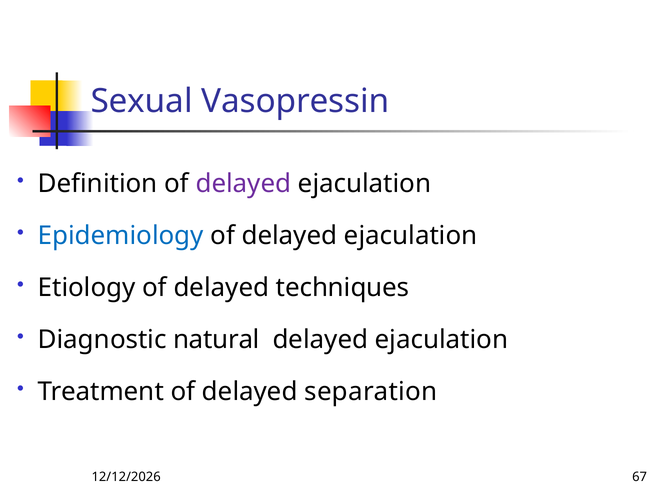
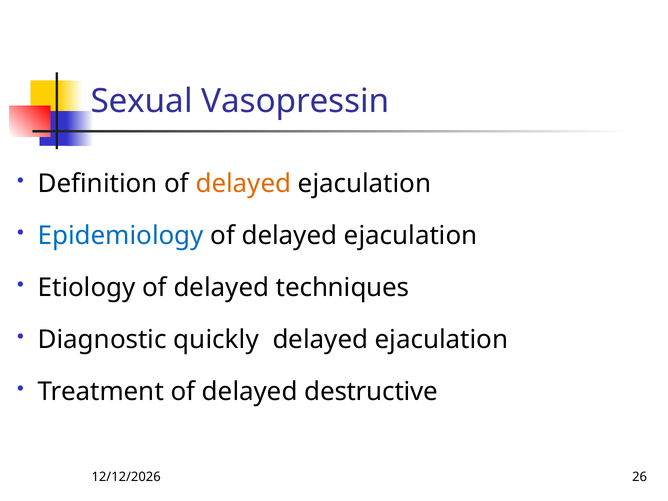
delayed at (243, 184) colour: purple -> orange
natural: natural -> quickly
separation: separation -> destructive
67: 67 -> 26
